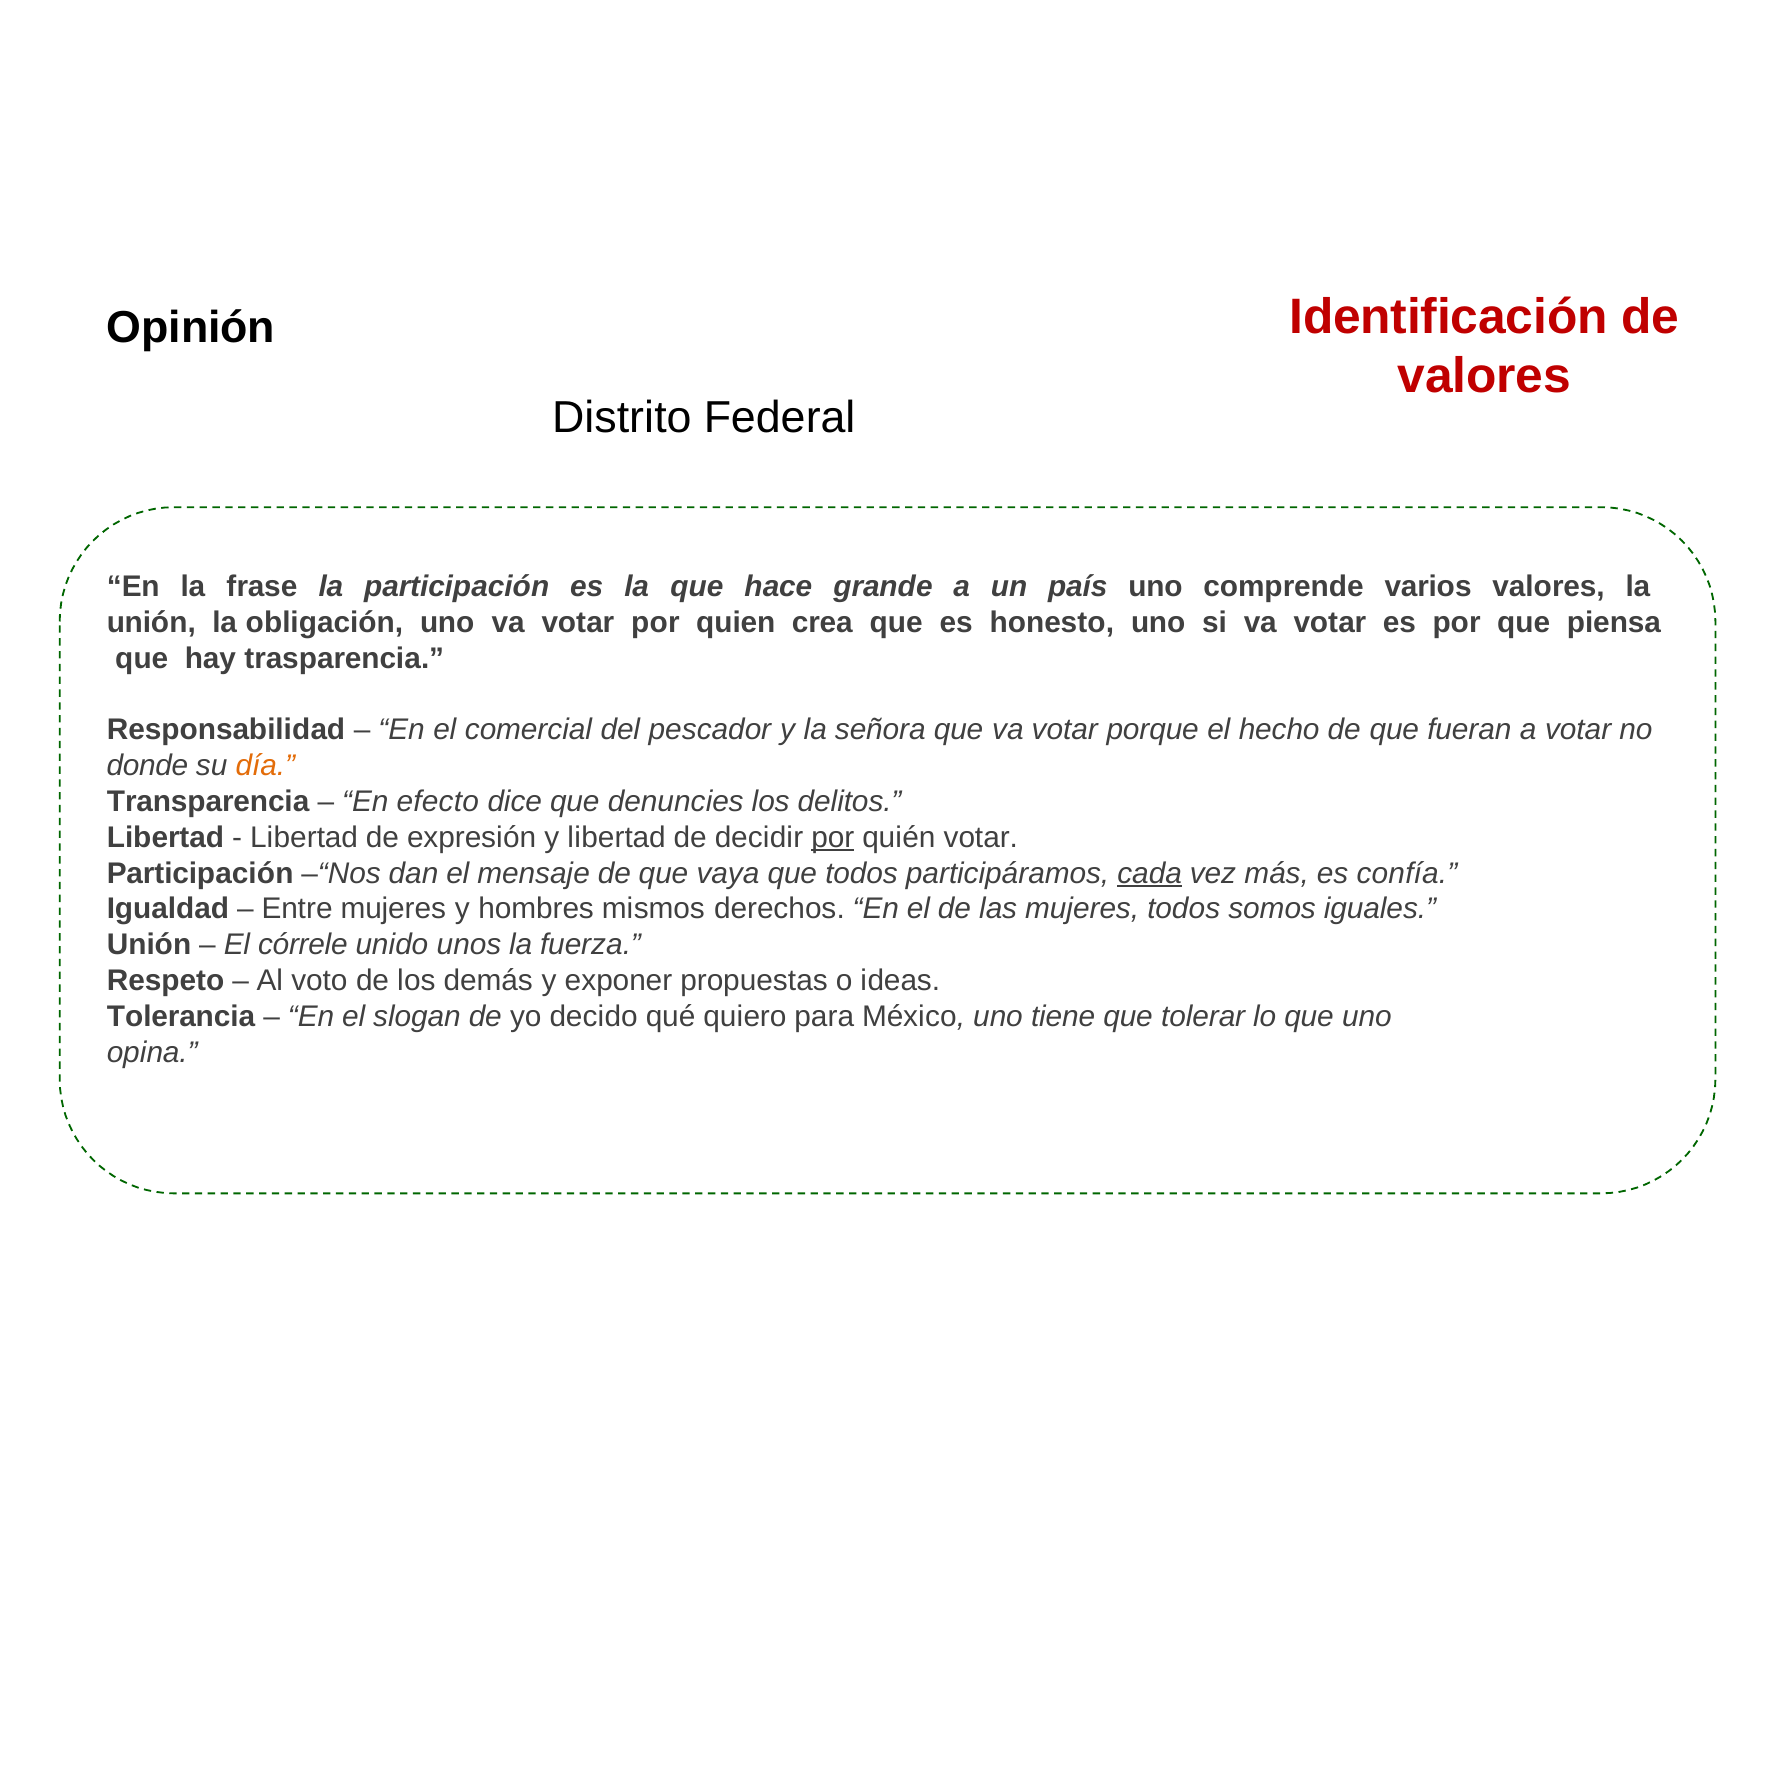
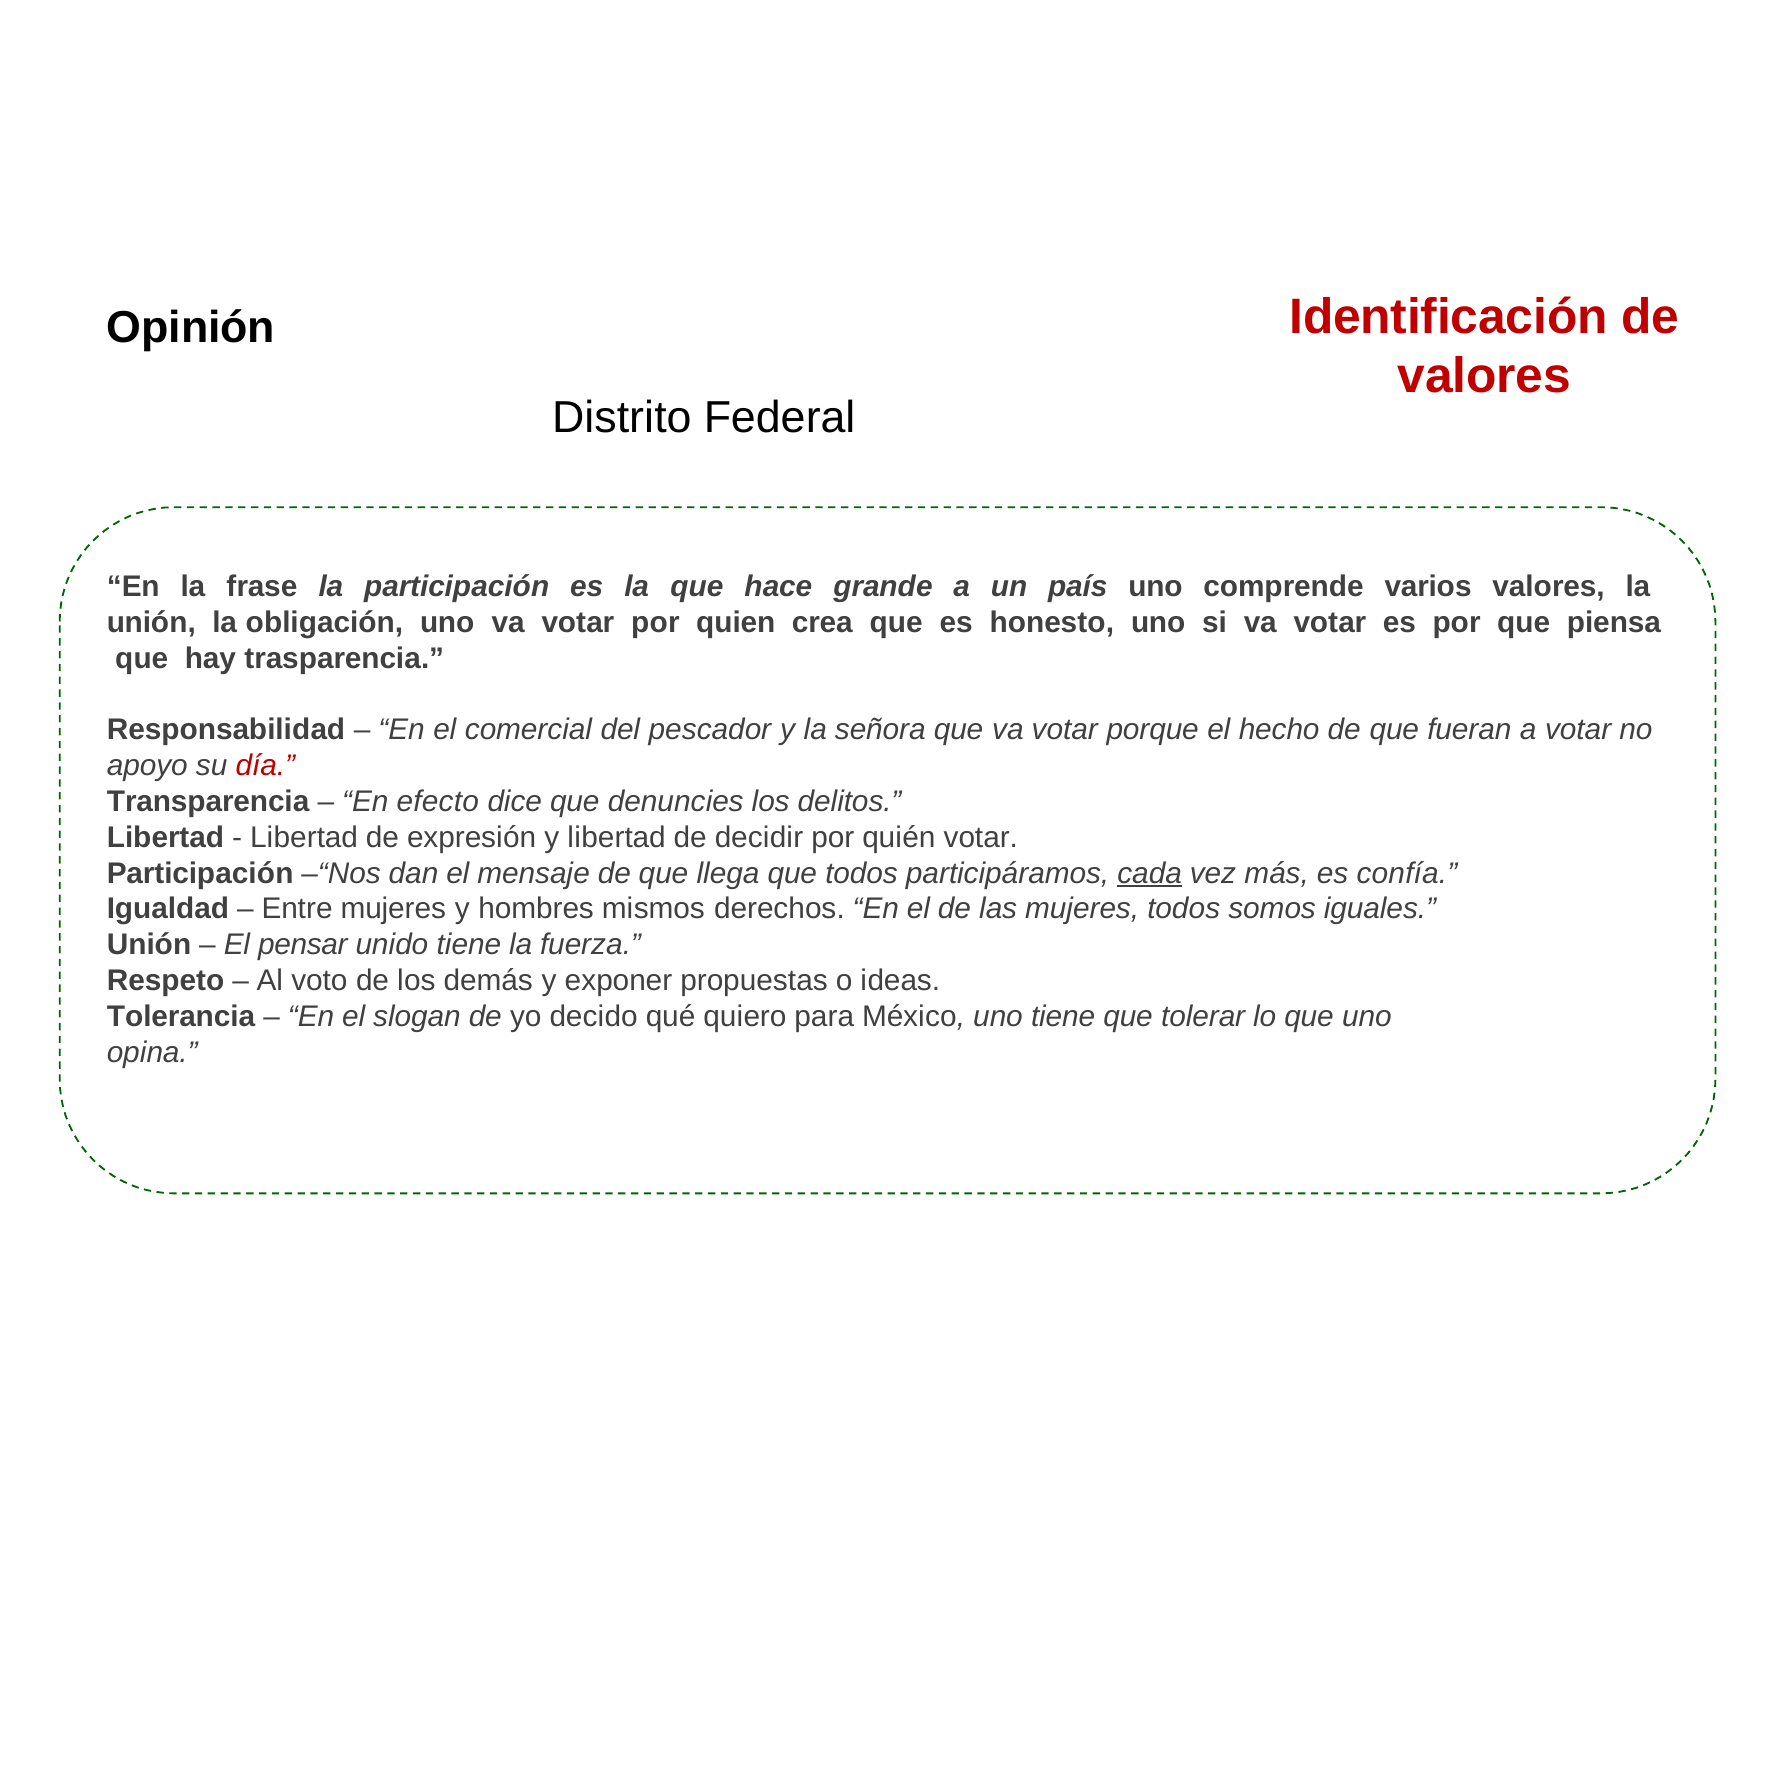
donde: donde -> apoyo
día colour: orange -> red
por at (833, 837) underline: present -> none
vaya: vaya -> llega
córrele: córrele -> pensar
unido unos: unos -> tiene
